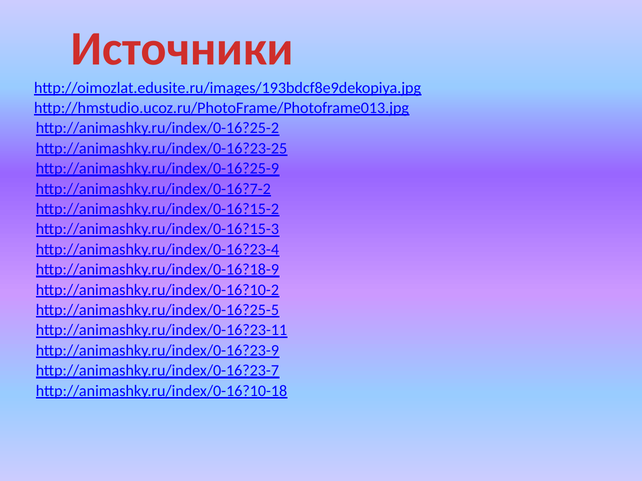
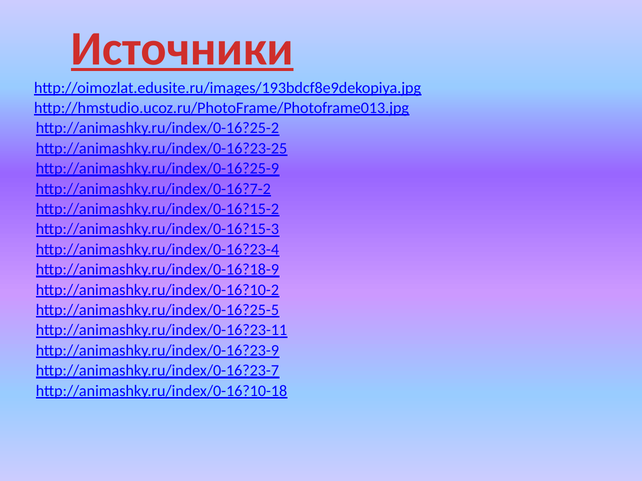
Источники underline: none -> present
